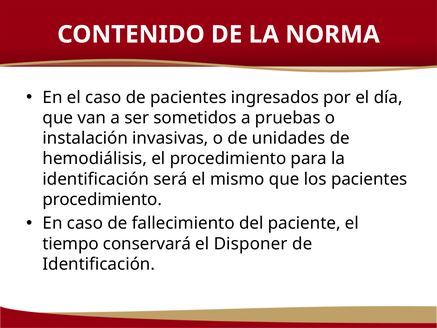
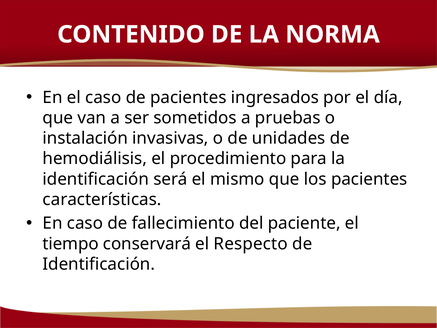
procedimiento at (102, 199): procedimiento -> características
Disponer: Disponer -> Respecto
